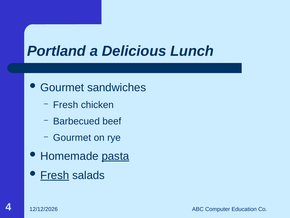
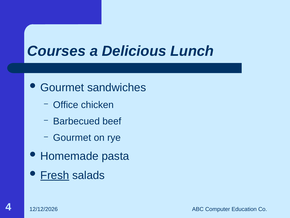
Portland: Portland -> Courses
Fresh at (66, 105): Fresh -> Office
pasta underline: present -> none
